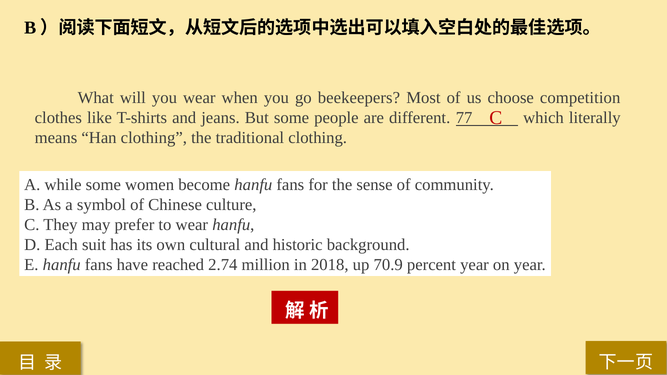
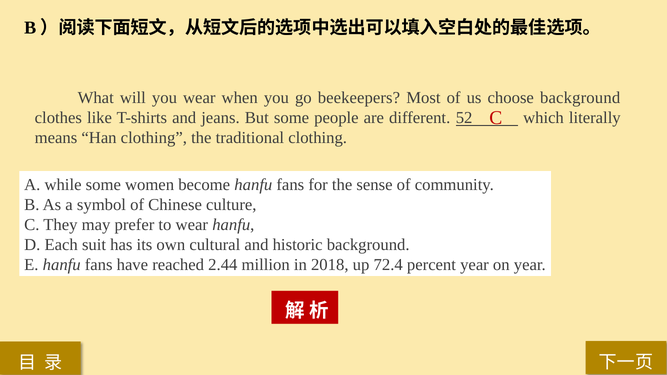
choose competition: competition -> background
77: 77 -> 52
2.74: 2.74 -> 2.44
70.9: 70.9 -> 72.4
